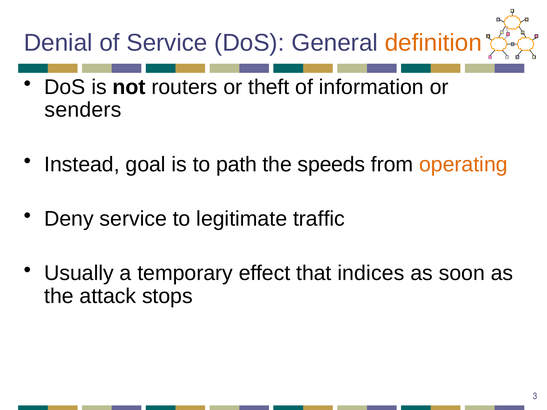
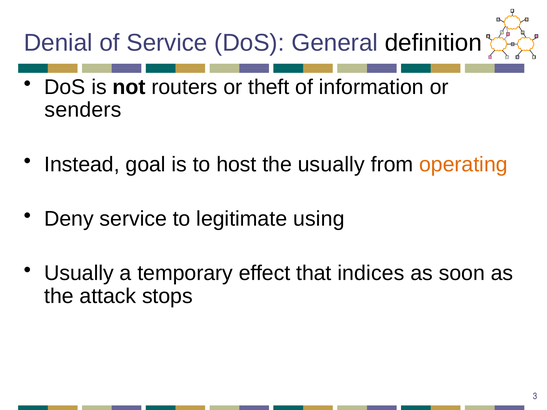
definition colour: orange -> black
path: path -> host
the speeds: speeds -> usually
traffic: traffic -> using
